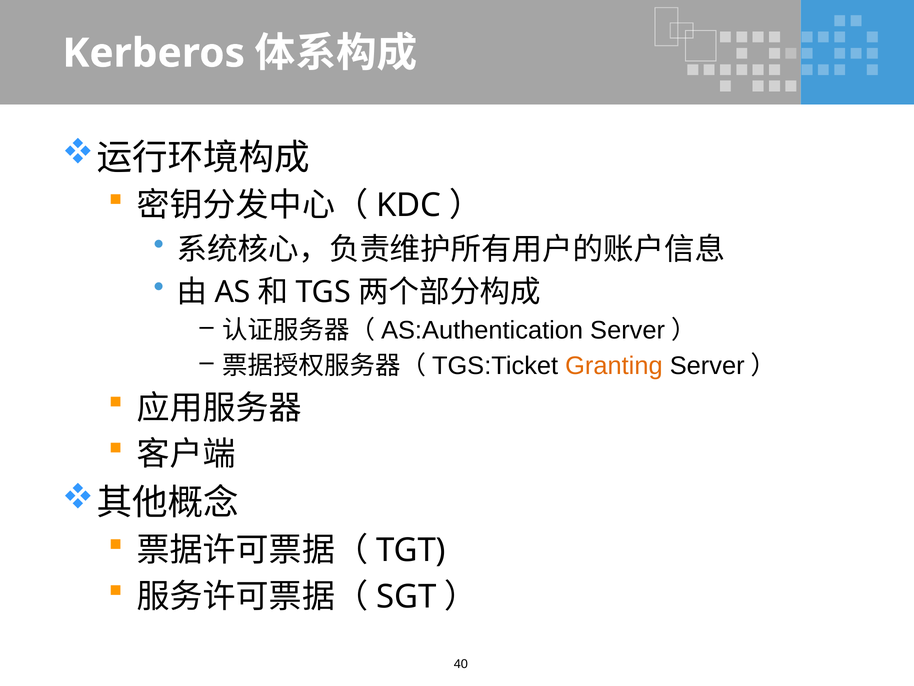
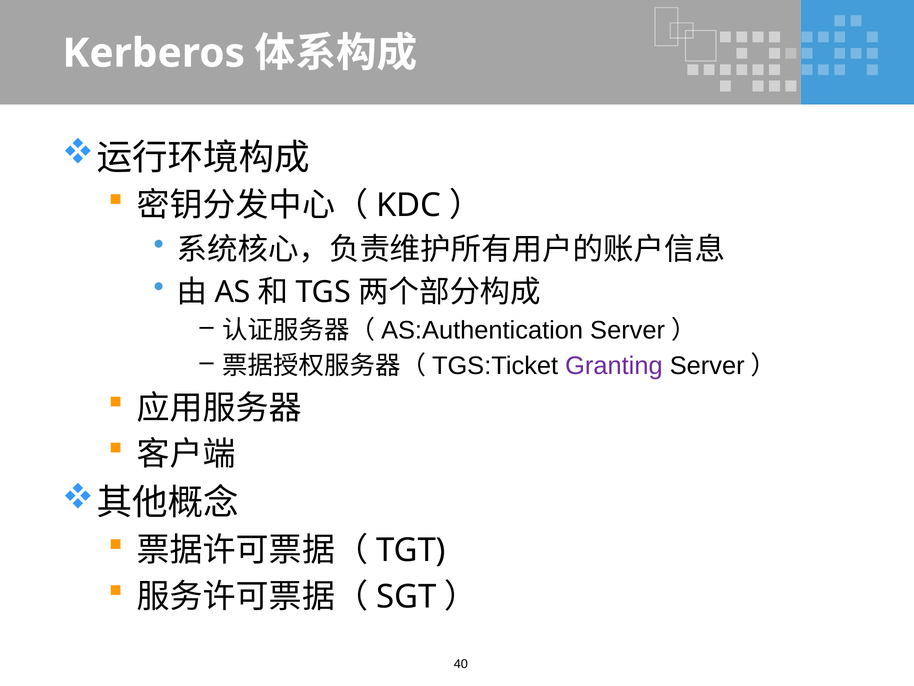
Granting colour: orange -> purple
